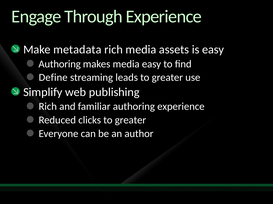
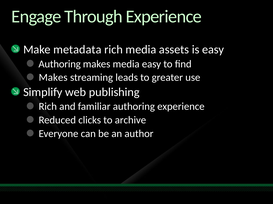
Define at (53, 78): Define -> Makes
clicks to greater: greater -> archive
